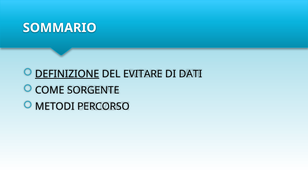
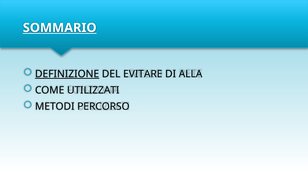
SOMMARIO underline: none -> present
DATI: DATI -> ALLA
SORGENTE: SORGENTE -> UTILIZZATI
